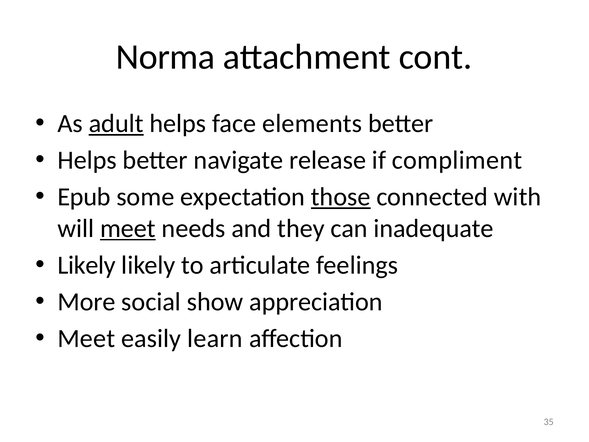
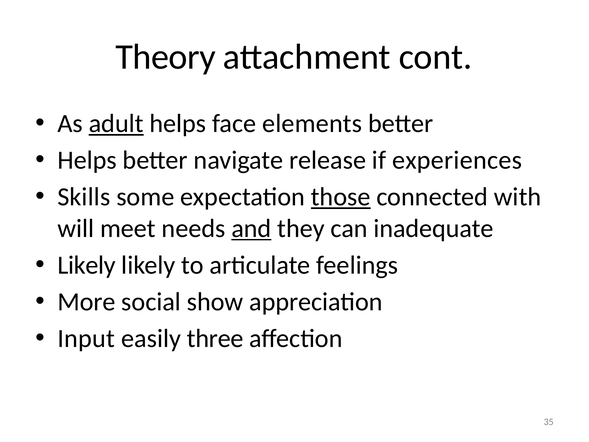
Norma: Norma -> Theory
compliment: compliment -> experiences
Epub: Epub -> Skills
meet at (128, 228) underline: present -> none
and underline: none -> present
Meet at (86, 338): Meet -> Input
learn: learn -> three
